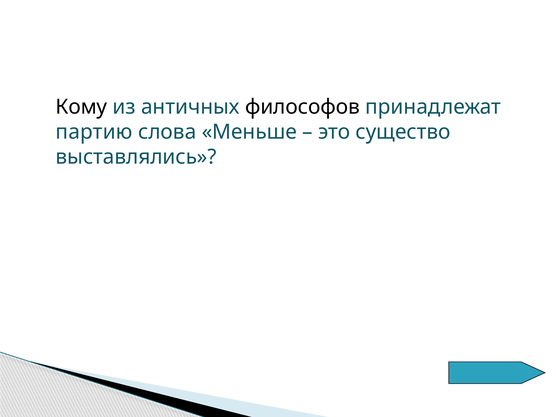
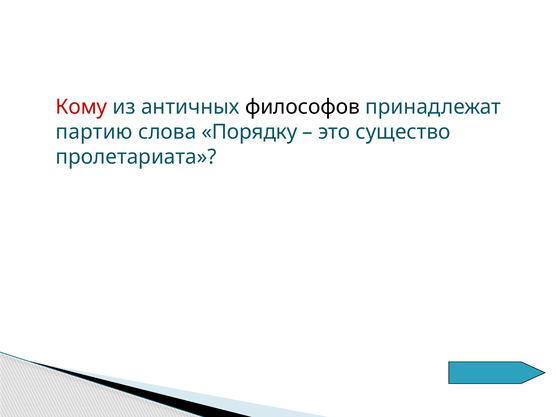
Кому colour: black -> red
Меньше: Меньше -> Порядку
выставлялись: выставлялись -> пролетариата
